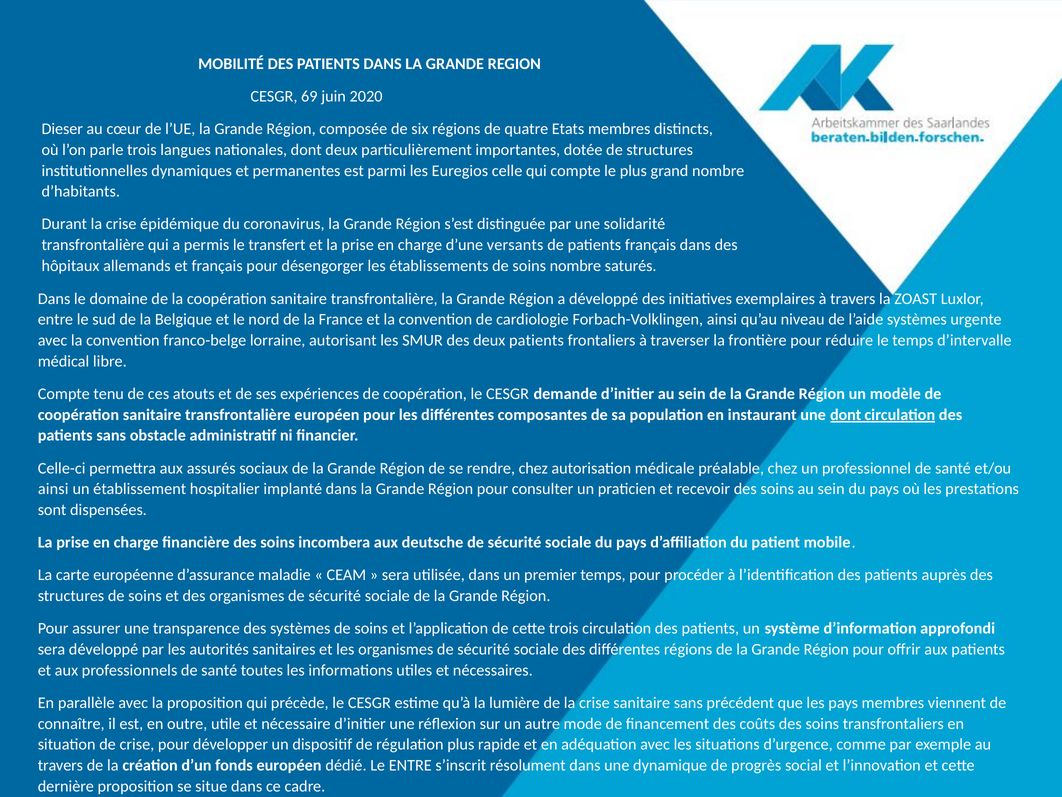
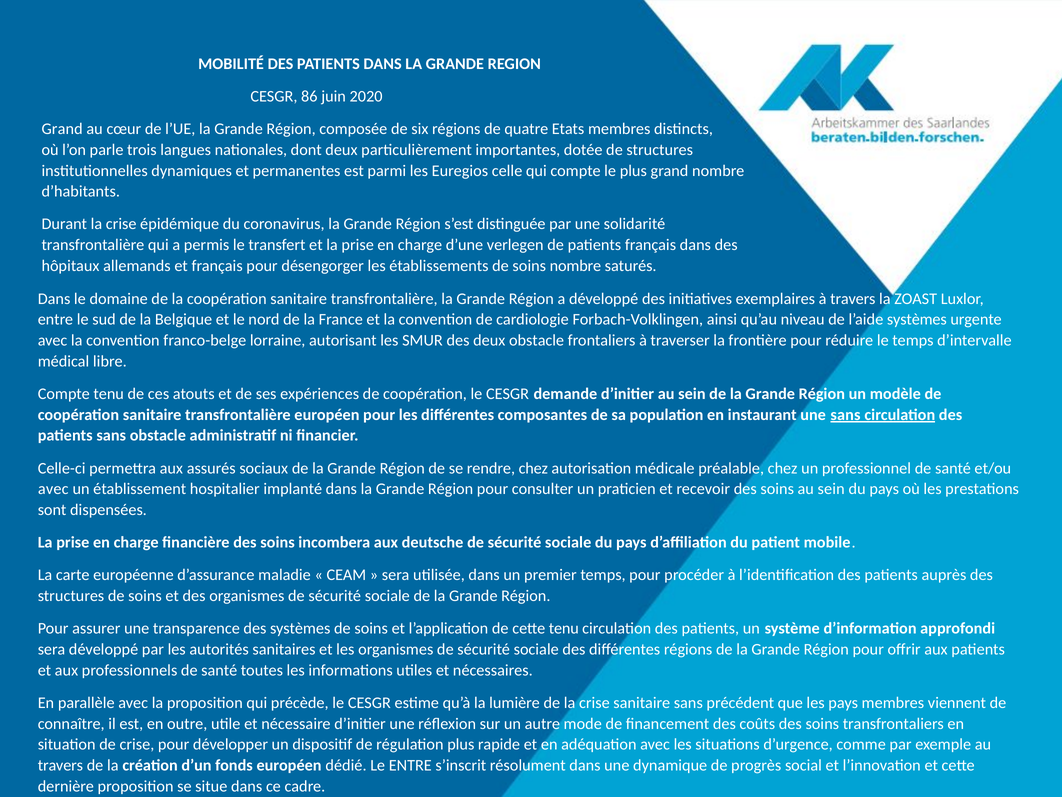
69: 69 -> 86
Dieser at (62, 129): Dieser -> Grand
versants: versants -> verlegen
deux patients: patients -> obstacle
une dont: dont -> sans
ainsi at (53, 489): ainsi -> avec
cette trois: trois -> tenu
